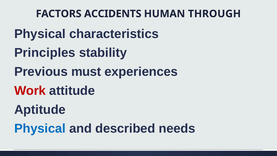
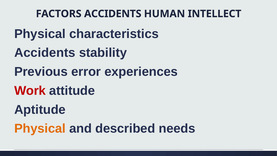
THROUGH: THROUGH -> INTELLECT
Principles at (45, 53): Principles -> Accidents
must: must -> error
Physical at (40, 128) colour: blue -> orange
